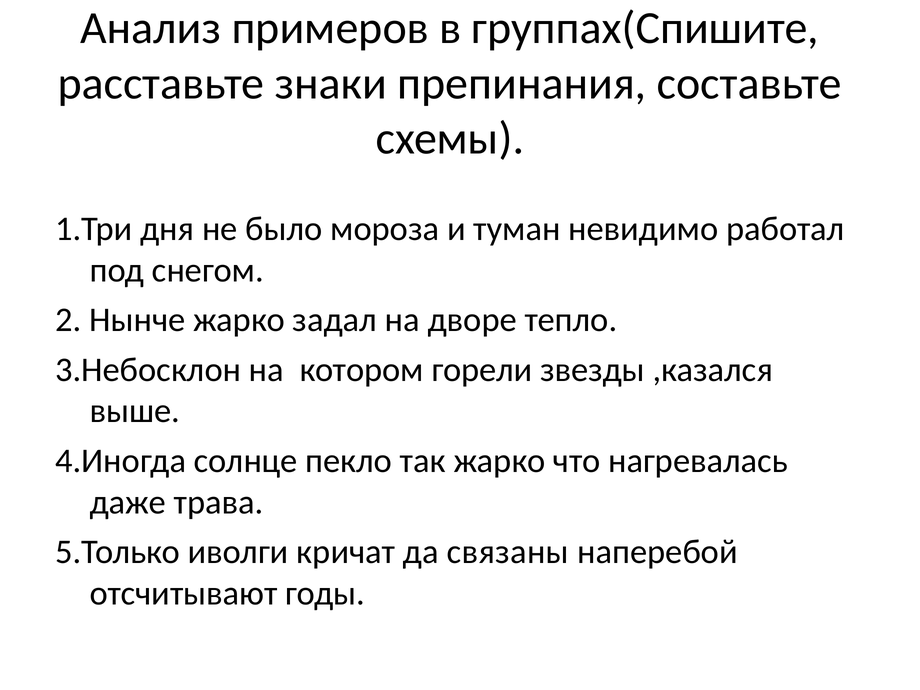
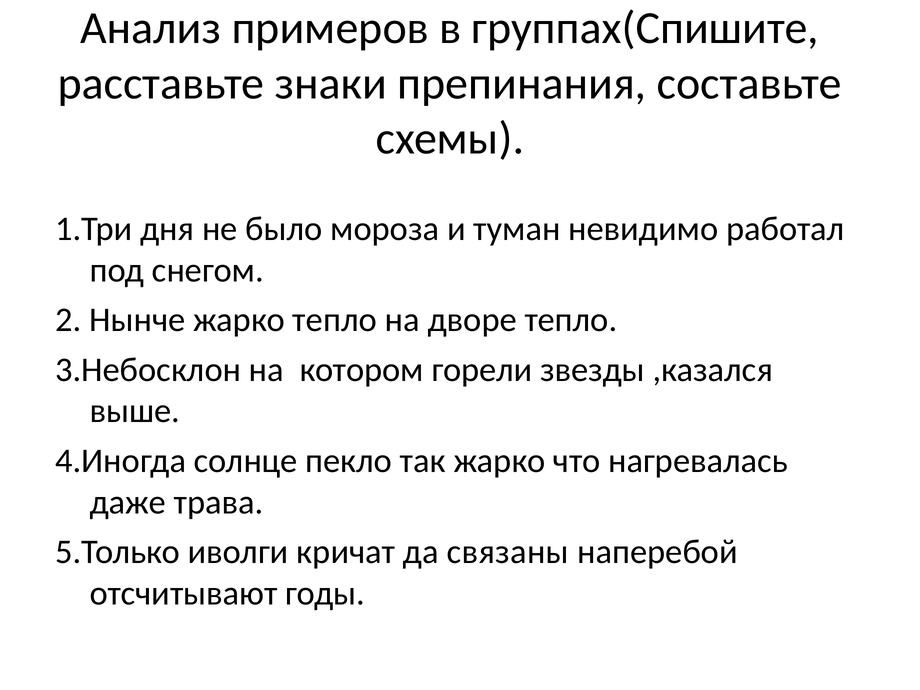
жарко задал: задал -> тепло
